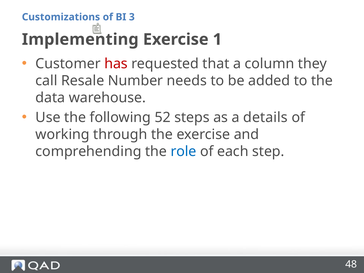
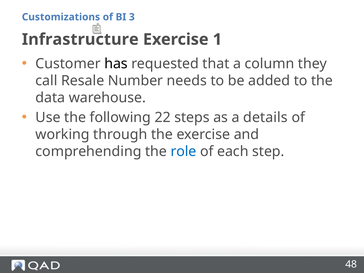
Implementing: Implementing -> Infrastructure
has colour: red -> black
52: 52 -> 22
